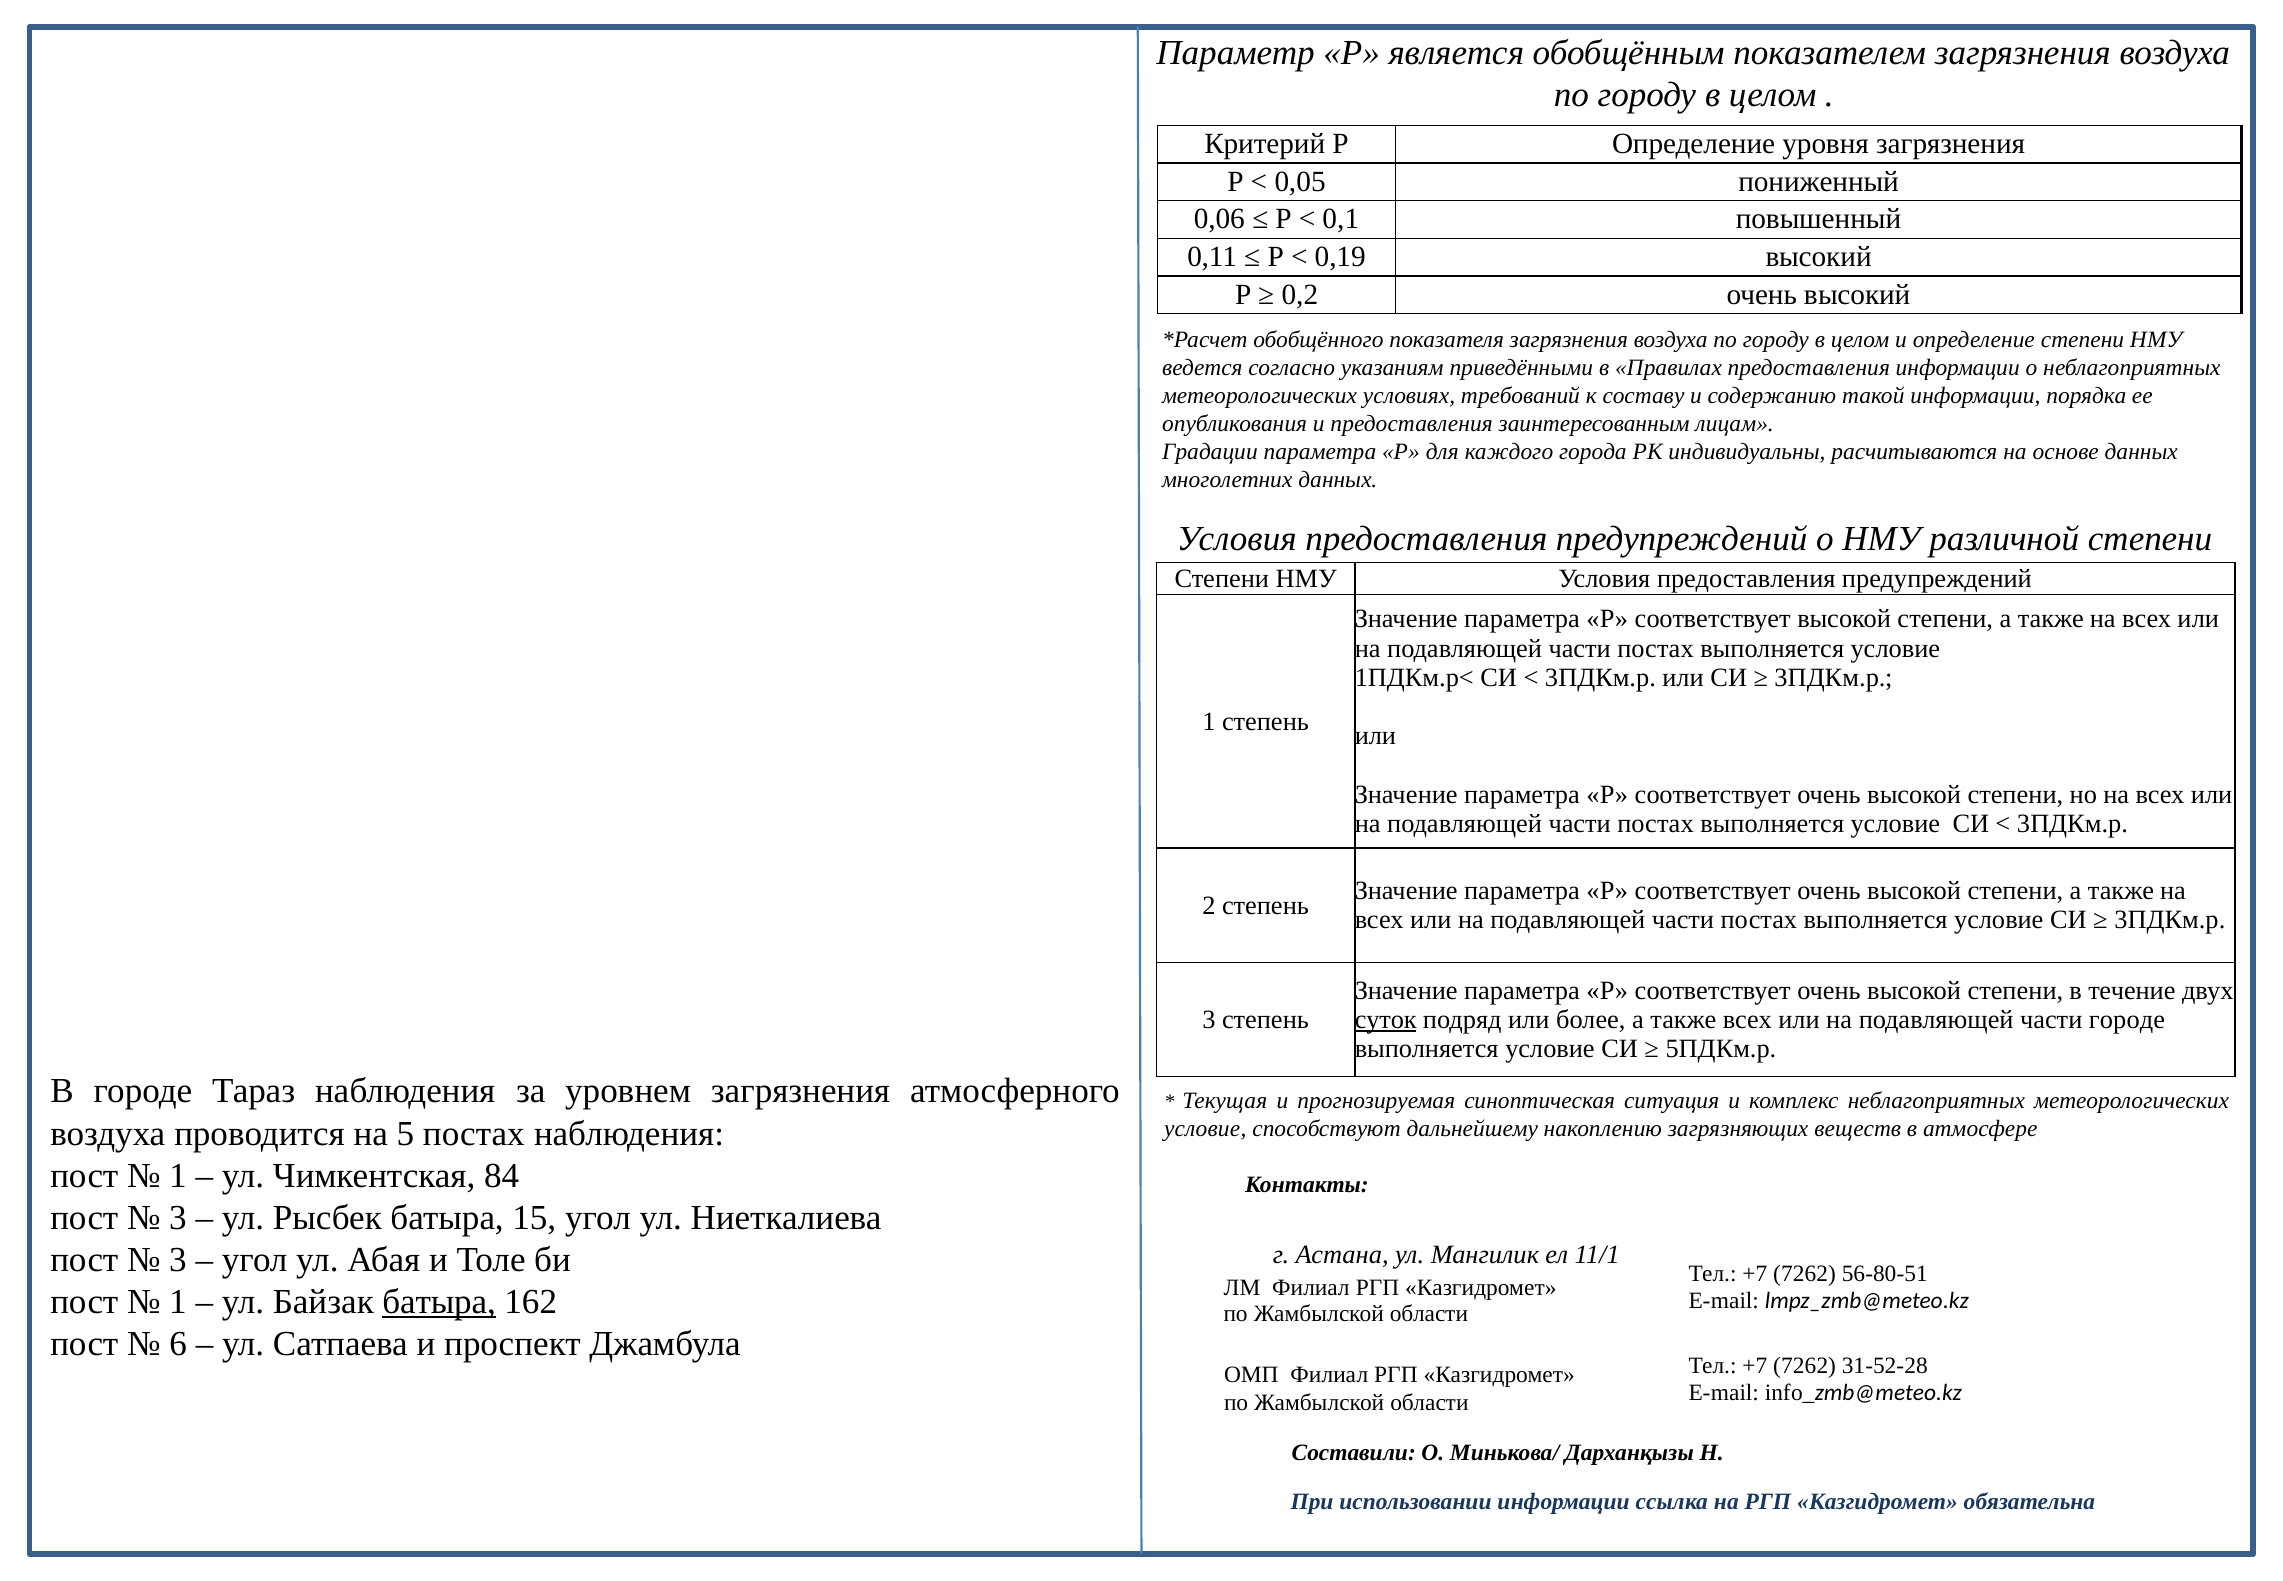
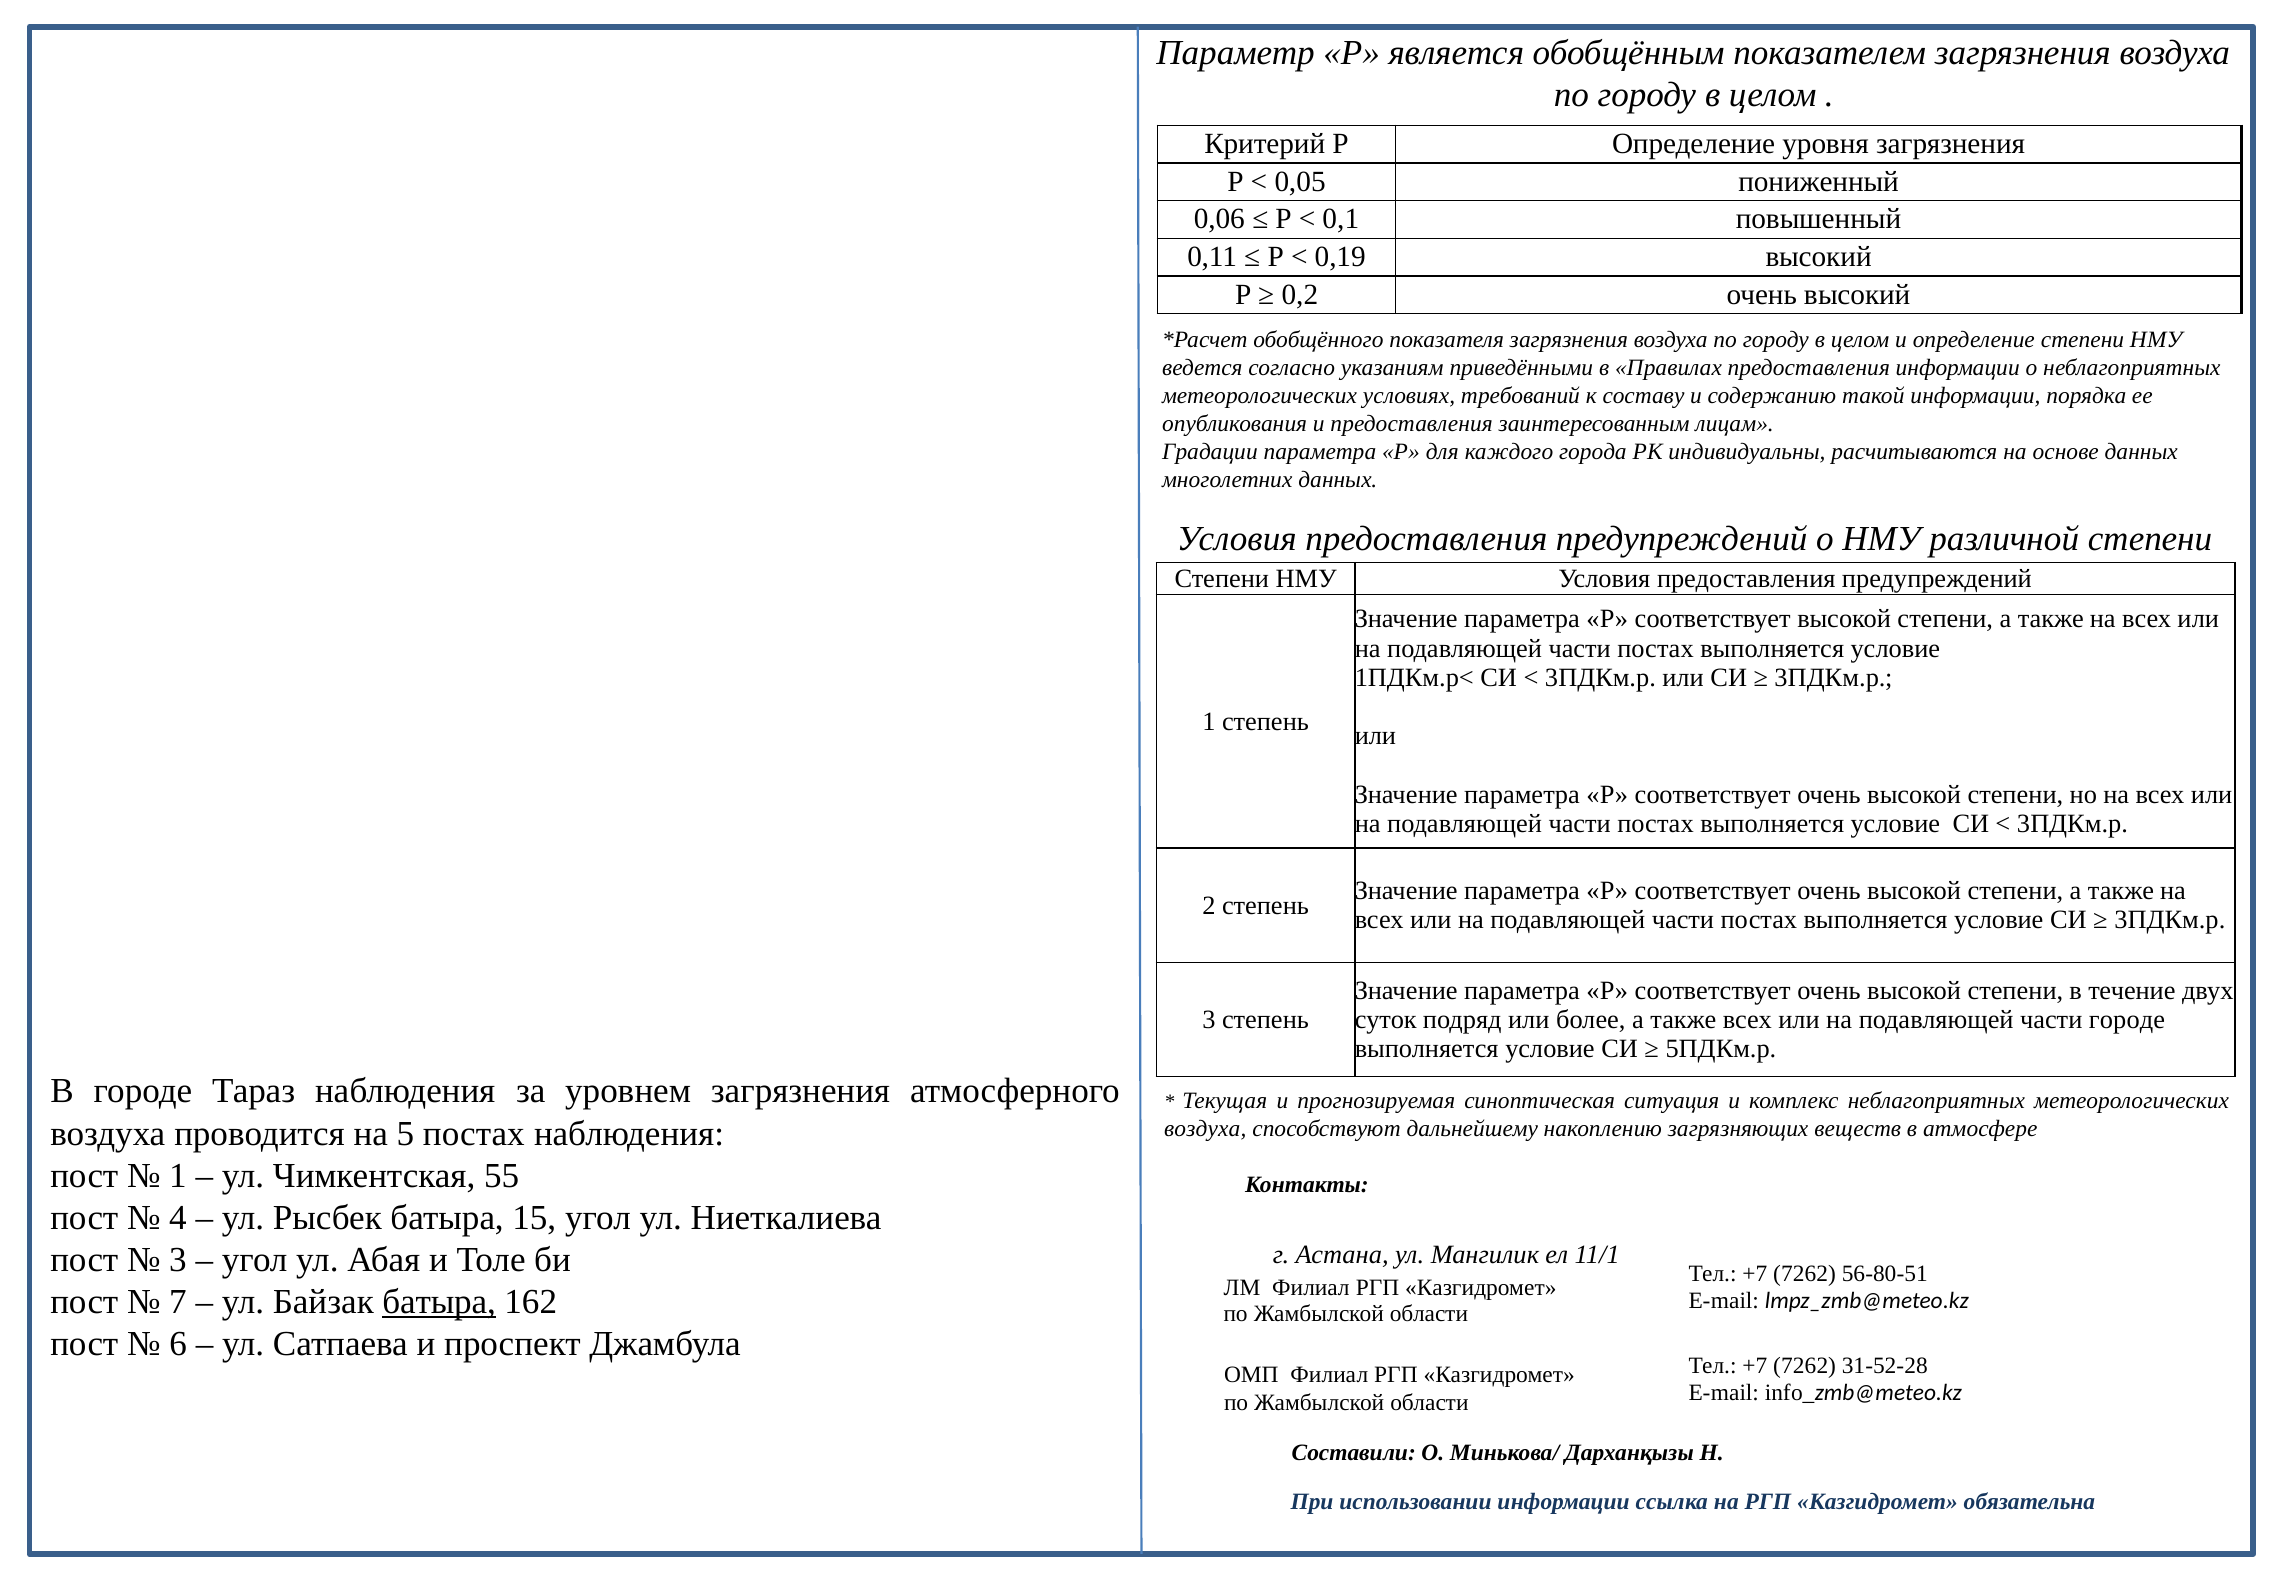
суток underline: present -> none
условие at (1205, 1128): условие -> воздуха
84: 84 -> 55
3 at (178, 1217): 3 -> 4
1 at (178, 1302): 1 -> 7
